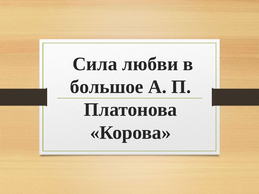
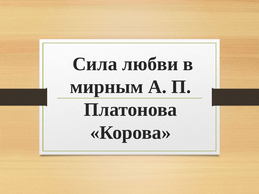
большое: большое -> мирным
